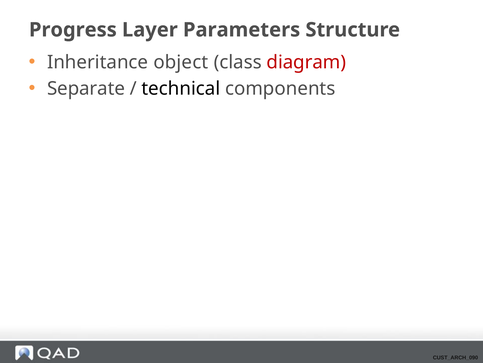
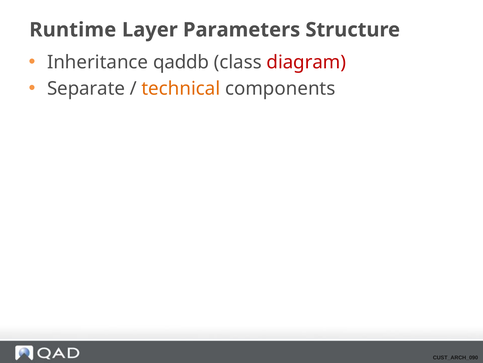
Progress: Progress -> Runtime
object: object -> qaddb
technical colour: black -> orange
